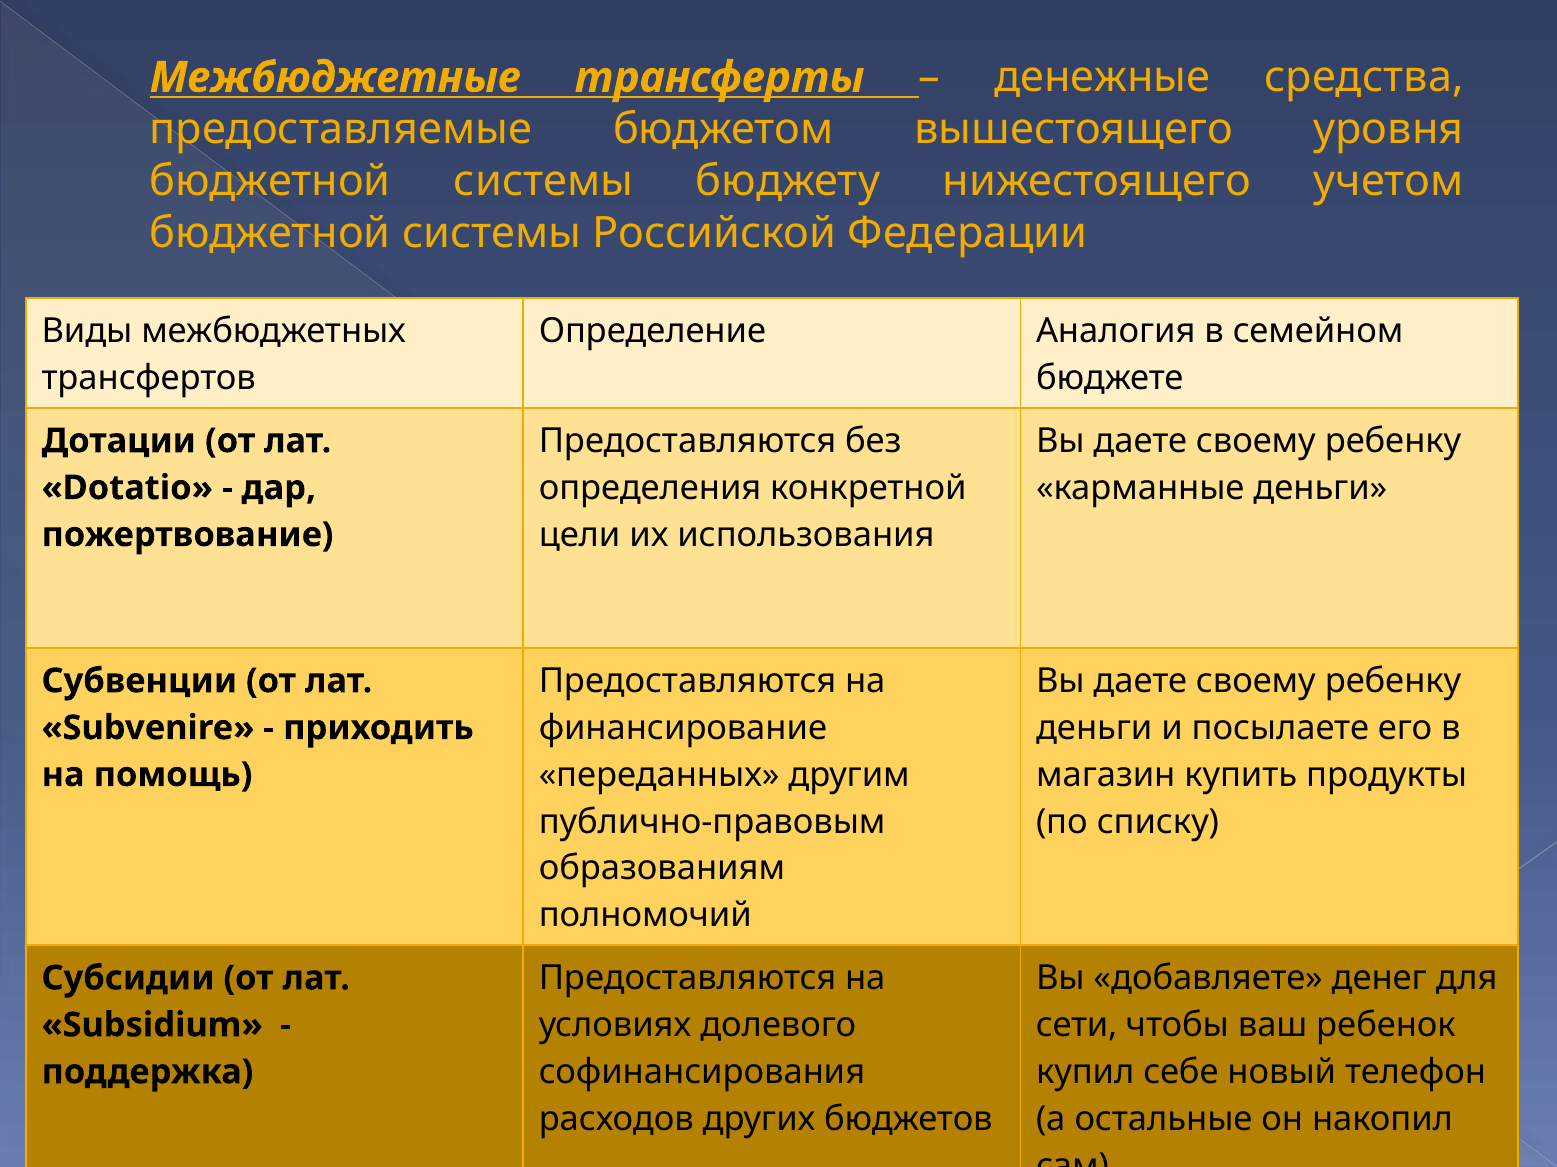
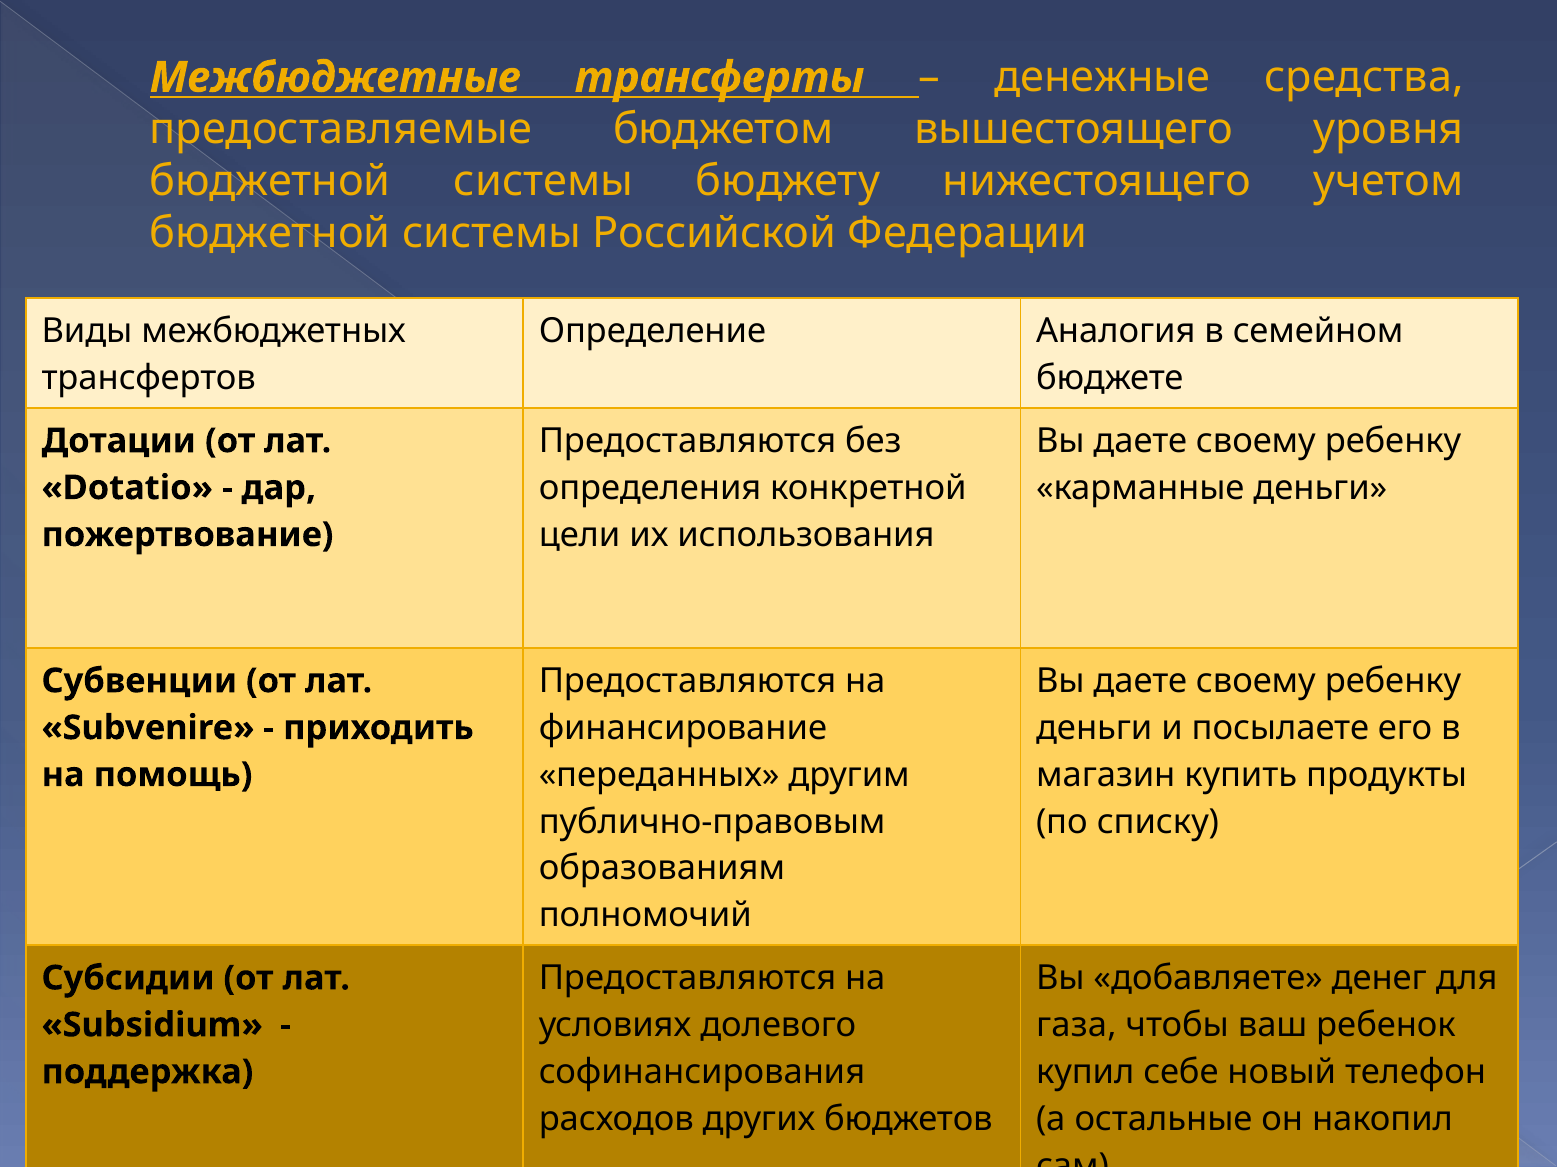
сети: сети -> газа
